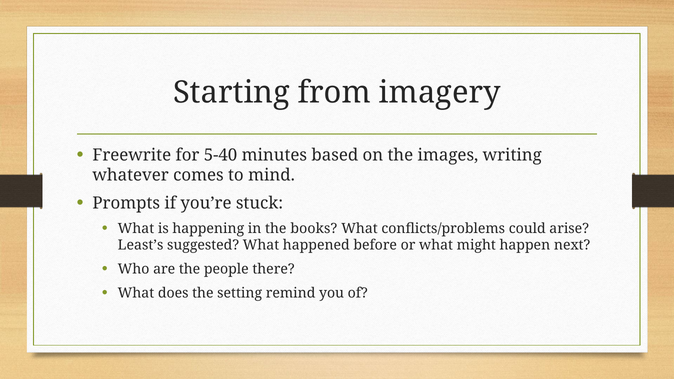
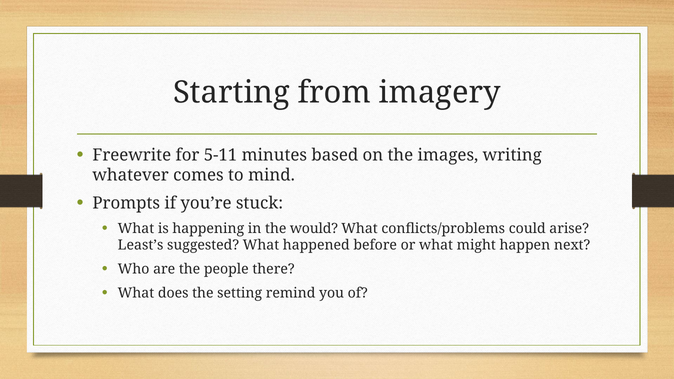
5-40: 5-40 -> 5-11
books: books -> would
